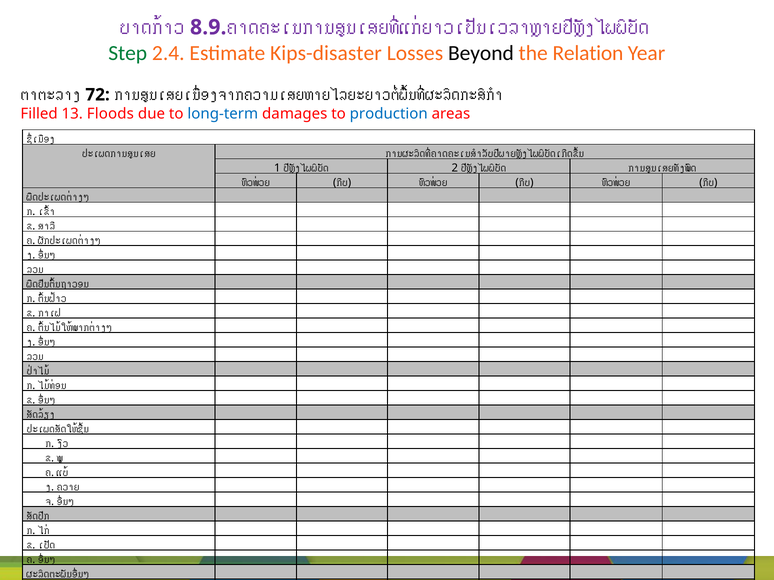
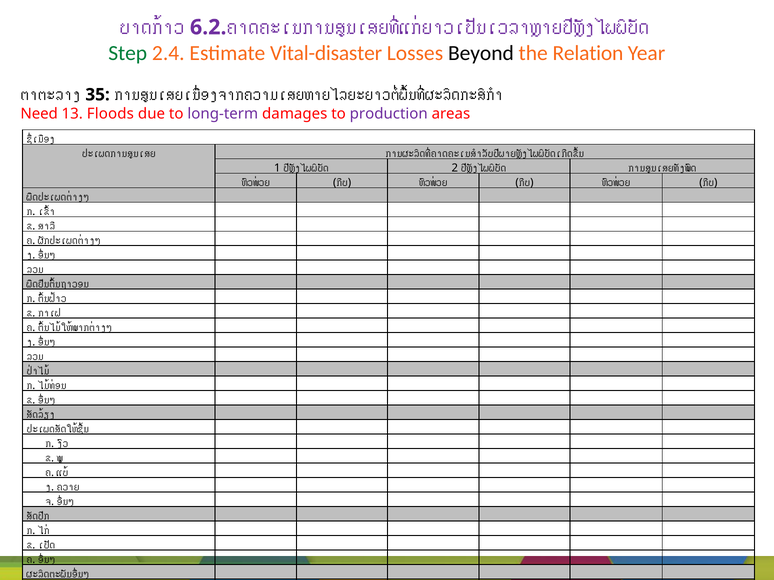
8.9: 8.9 -> 6.2
Kips-disaster: Kips-disaster -> Vital-disaster
72: 72 -> 35
Filled: Filled -> Need
long-term colour: blue -> purple
production colour: blue -> purple
